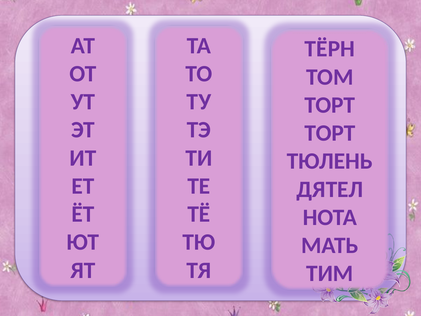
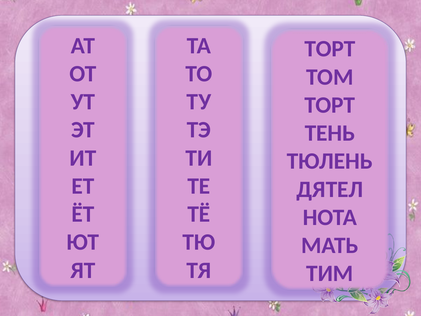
ТЁРН at (330, 49): ТЁРН -> ТОРТ
ТОРТ at (330, 133): ТОРТ -> ТЕНЬ
